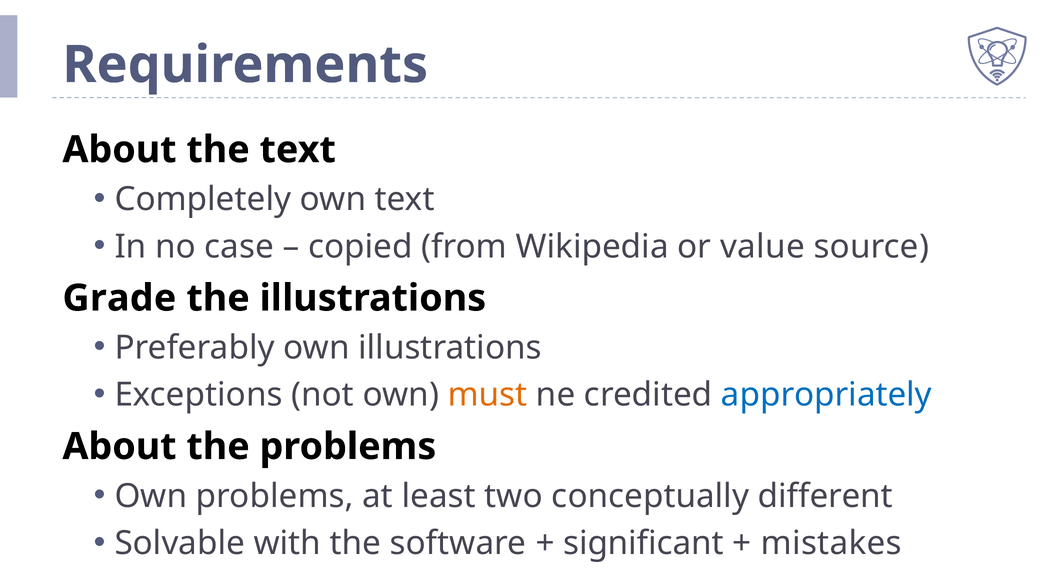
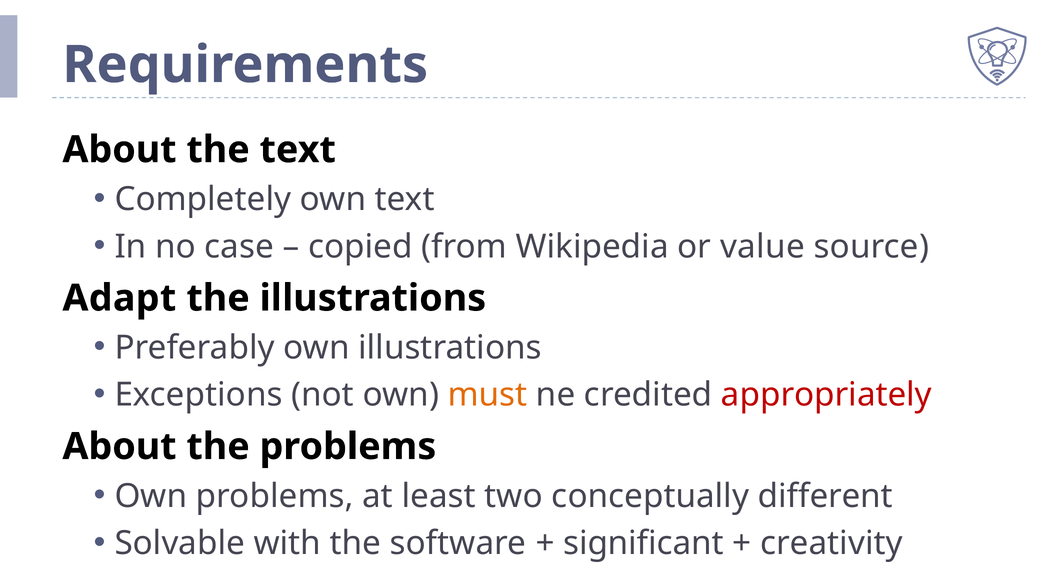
Grade: Grade -> Adapt
appropriately colour: blue -> red
mistakes: mistakes -> creativity
